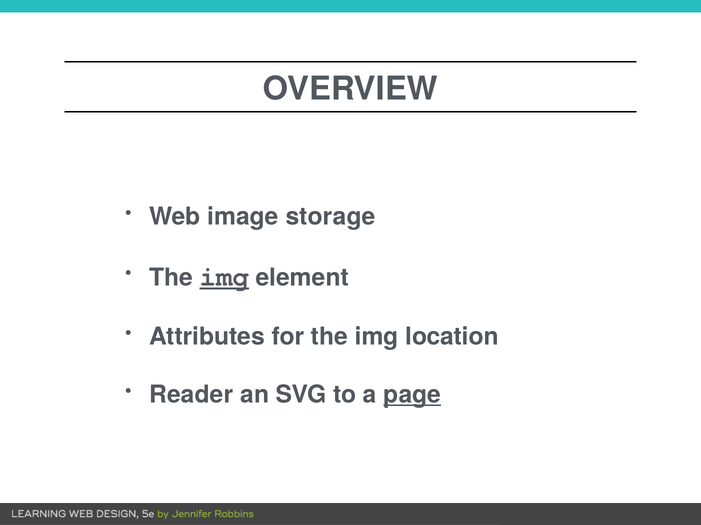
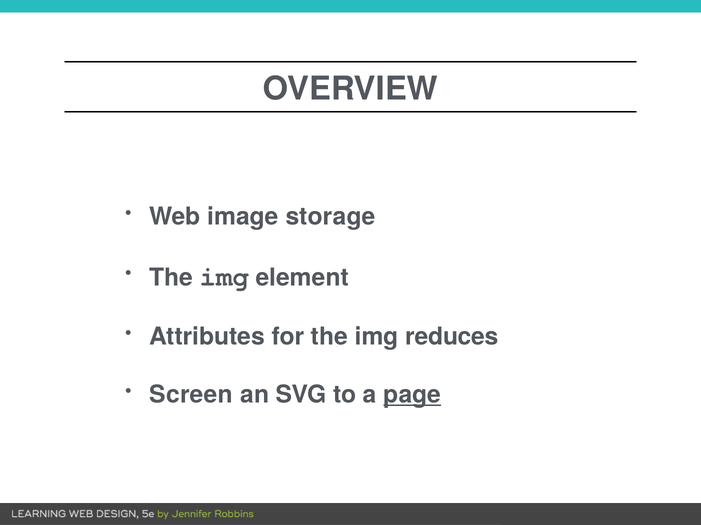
img at (224, 277) underline: present -> none
location: location -> reduces
Reader: Reader -> Screen
